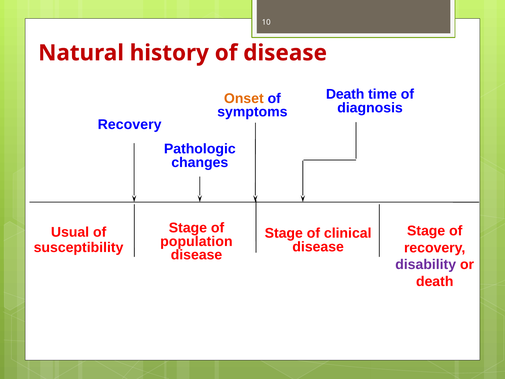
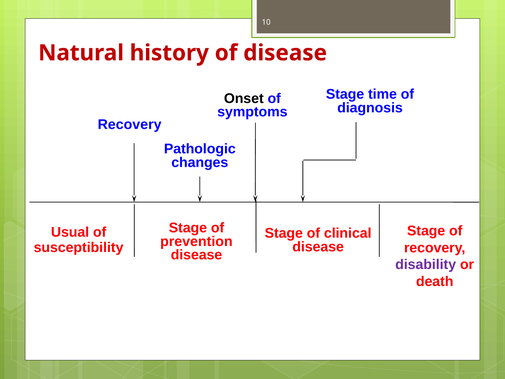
Death at (345, 94): Death -> Stage
Onset colour: orange -> black
population: population -> prevention
